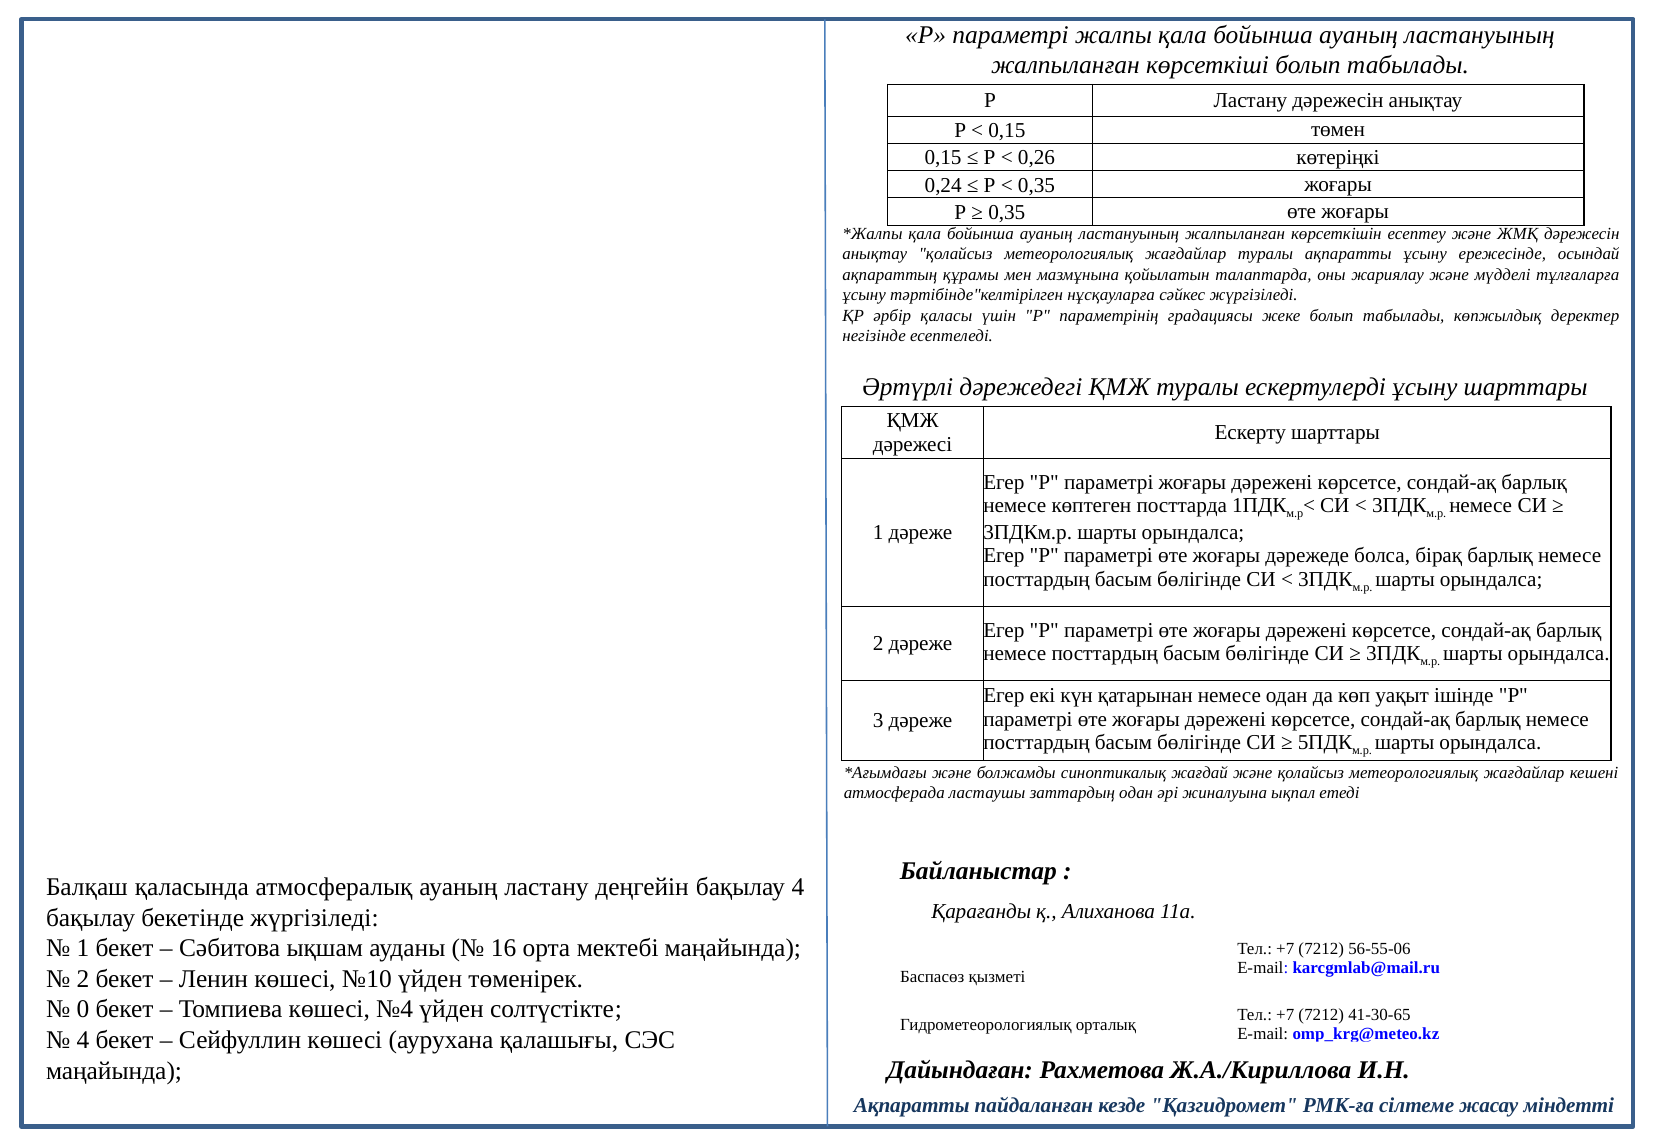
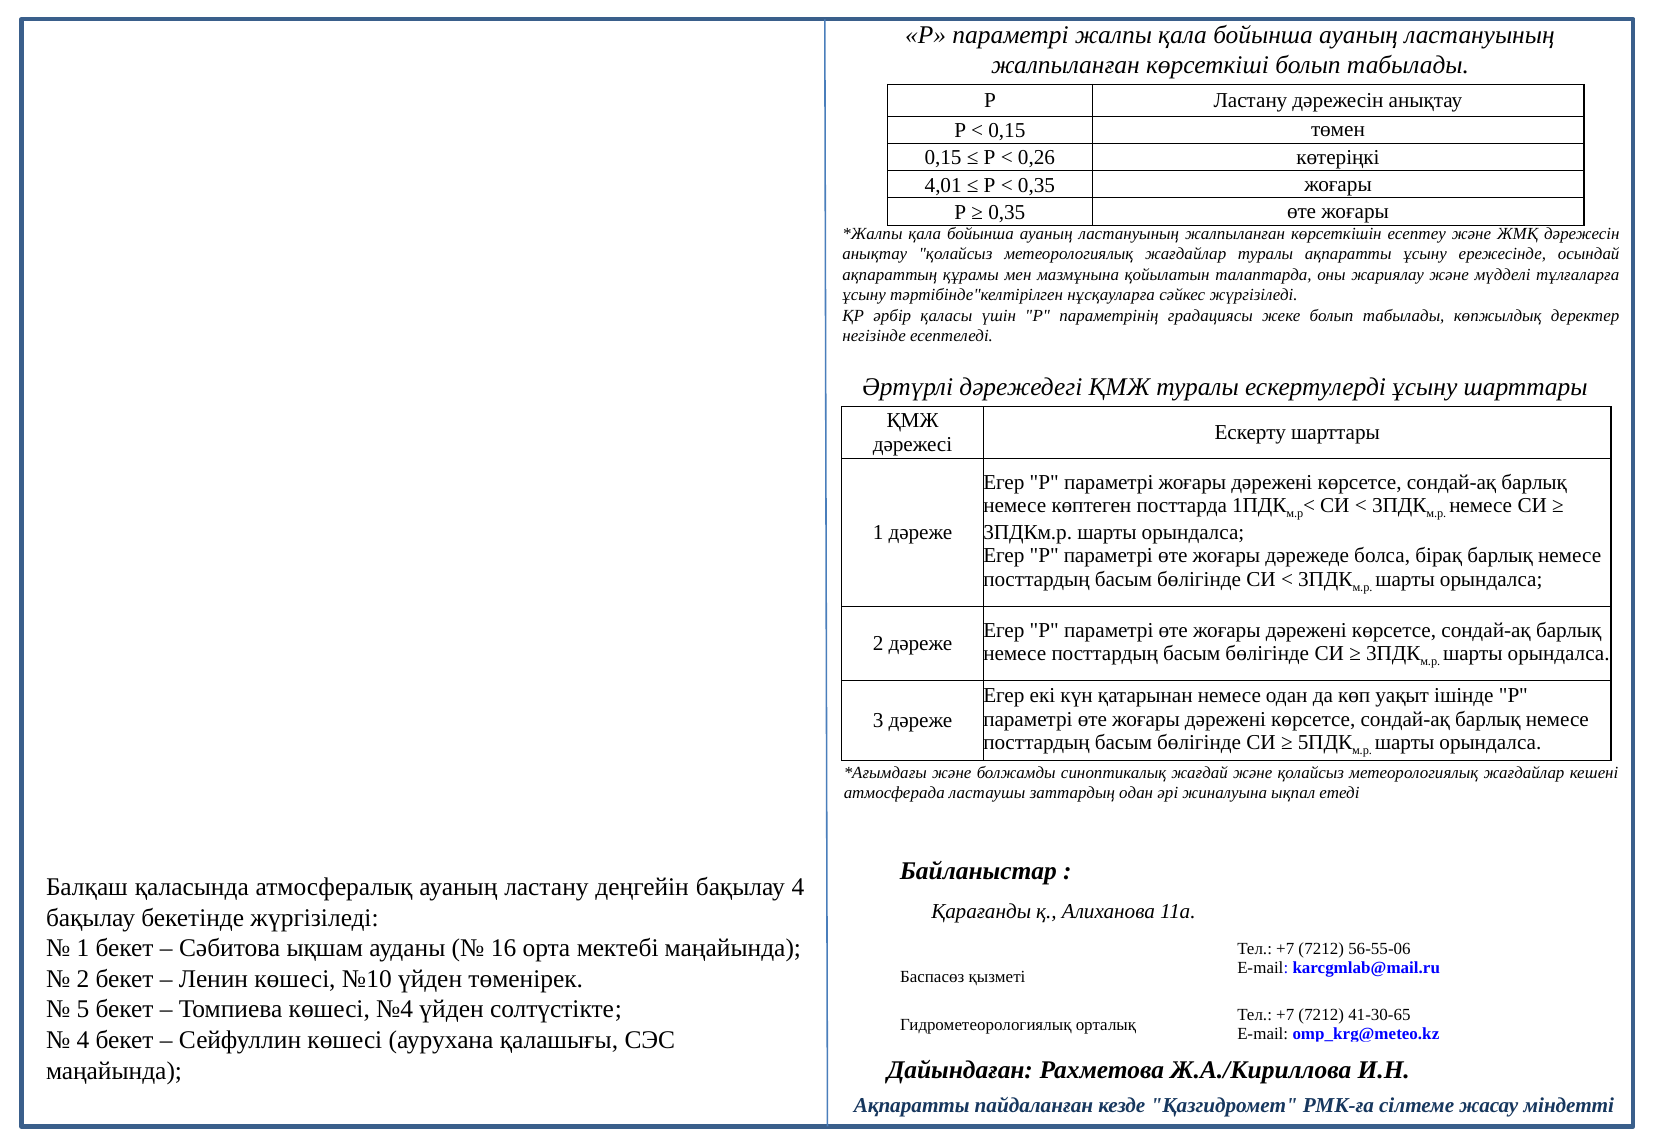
0,24: 0,24 -> 4,01
0: 0 -> 5
